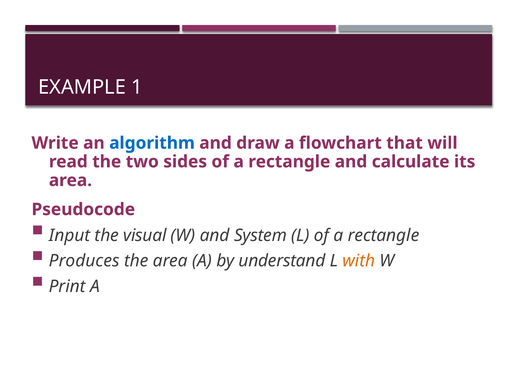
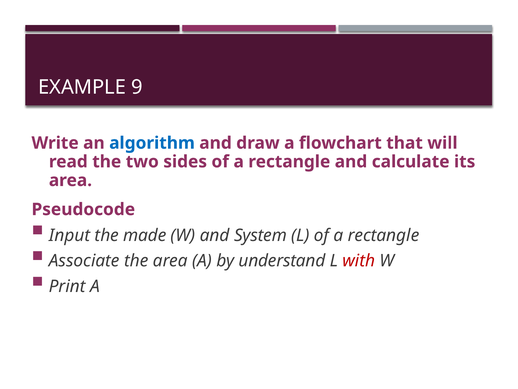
1: 1 -> 9
visual: visual -> made
Produces: Produces -> Associate
with colour: orange -> red
